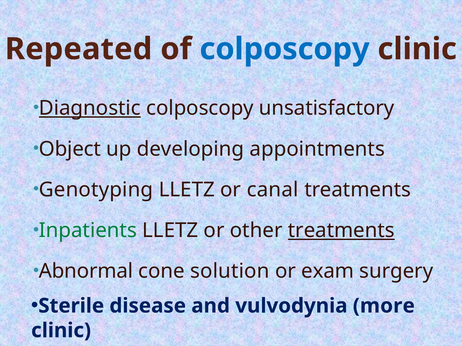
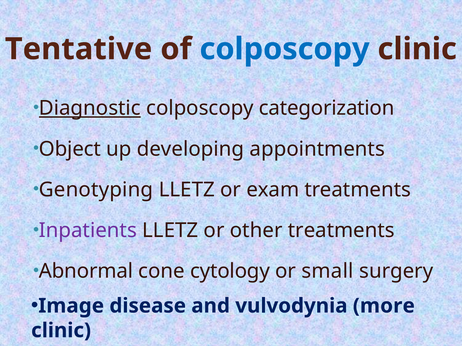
Repeated: Repeated -> Tentative
unsatisfactory: unsatisfactory -> categorization
canal: canal -> exam
Inpatients colour: green -> purple
treatments at (341, 231) underline: present -> none
solution: solution -> cytology
exam: exam -> small
Sterile: Sterile -> Image
